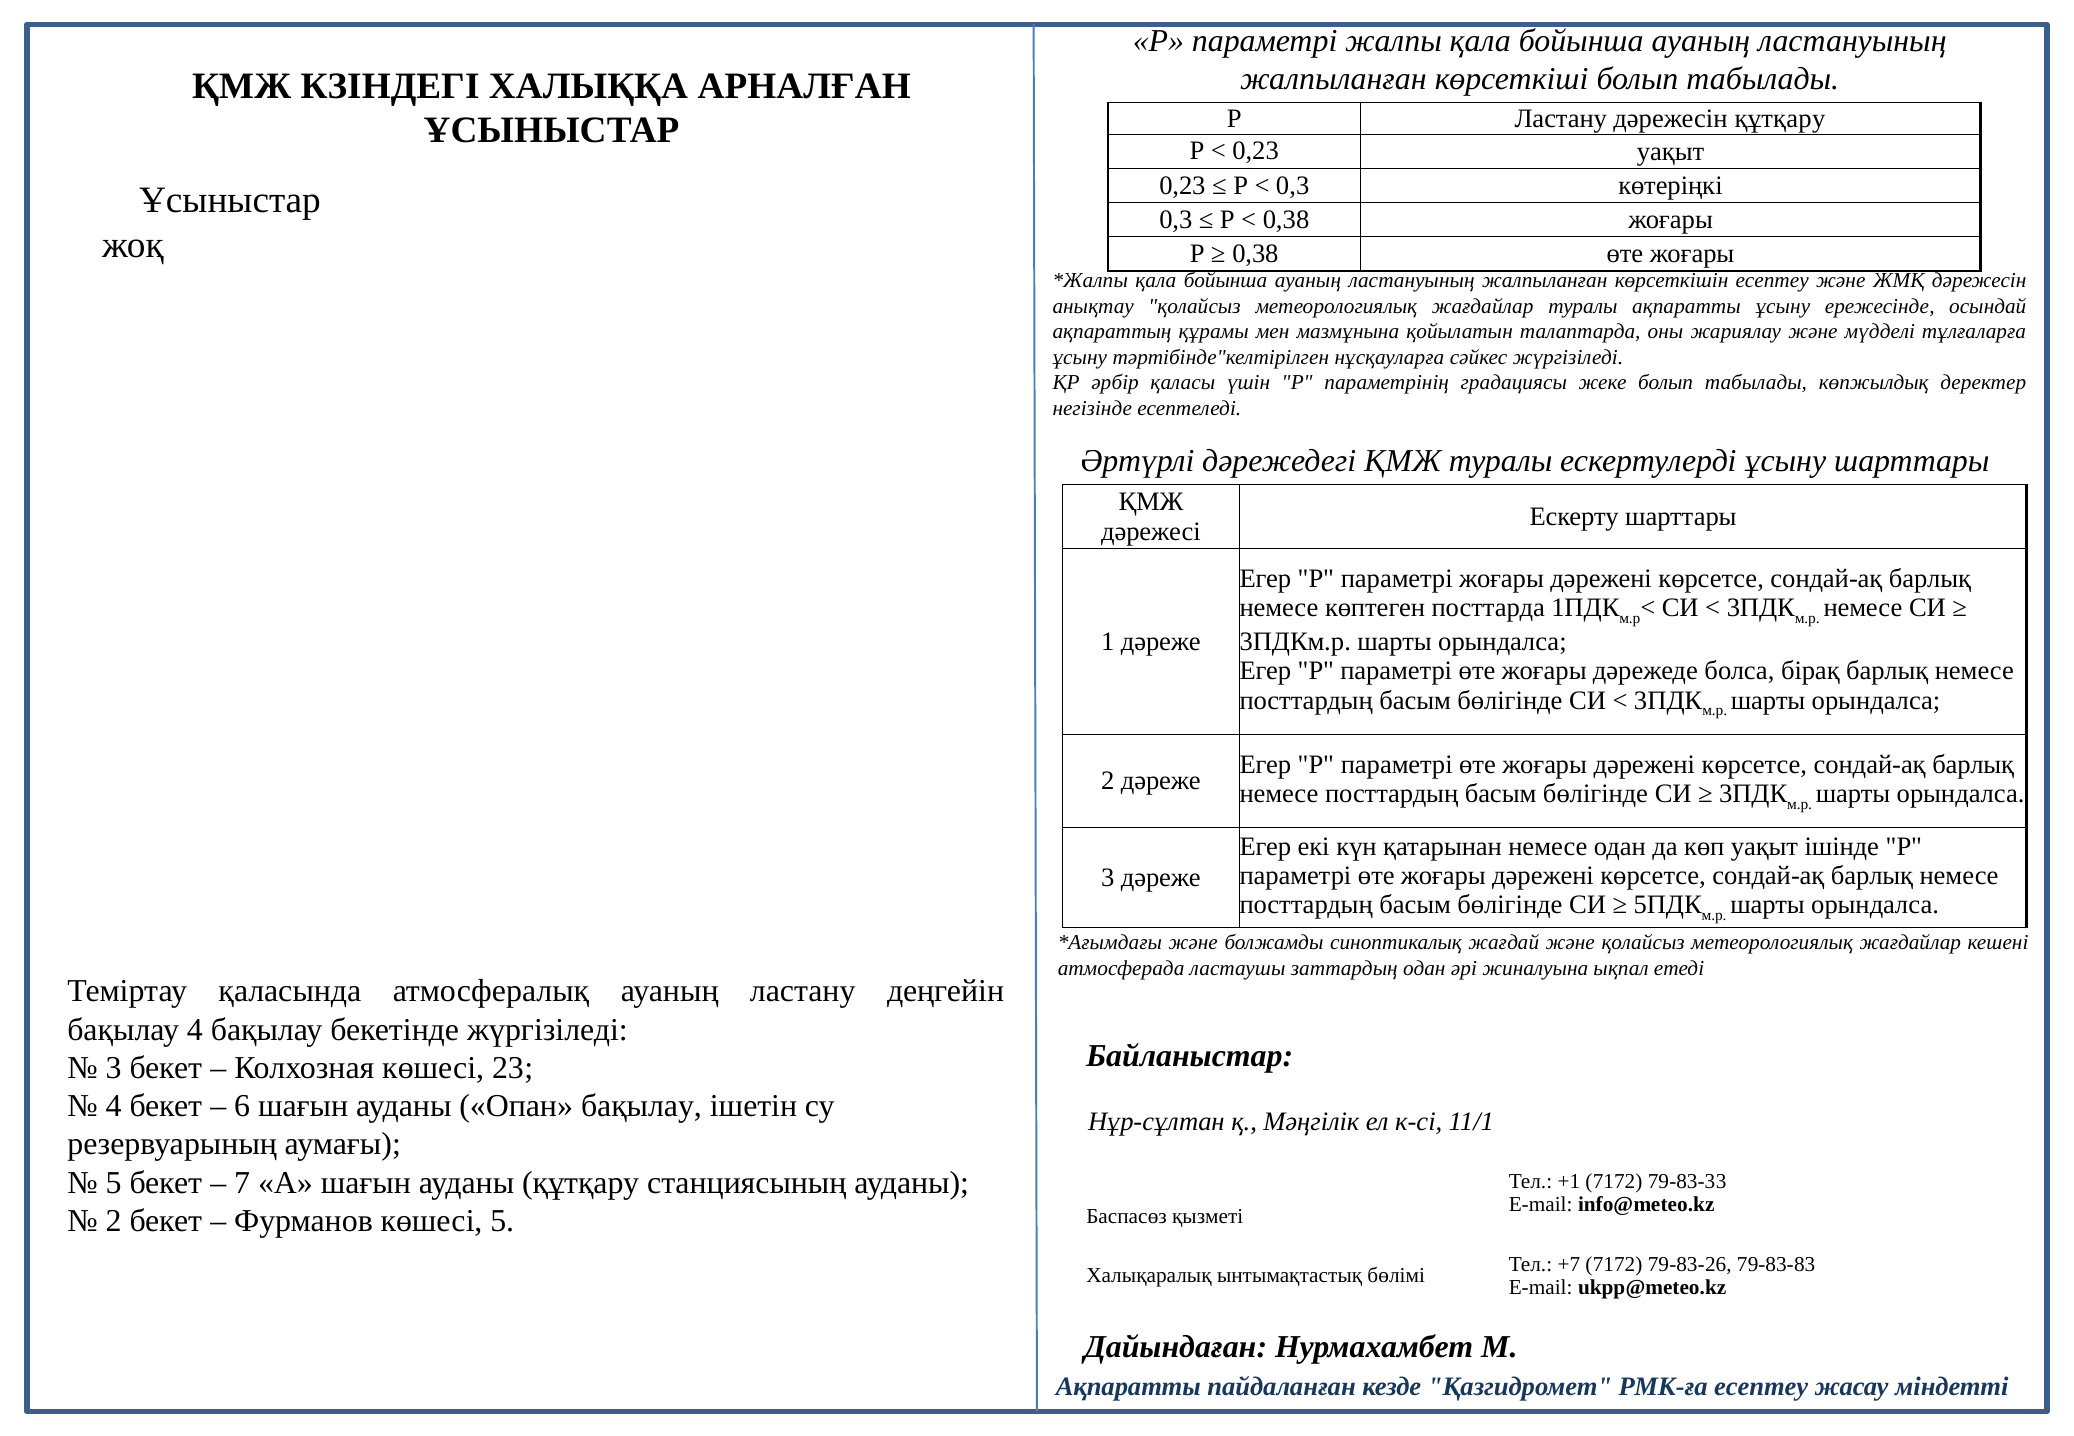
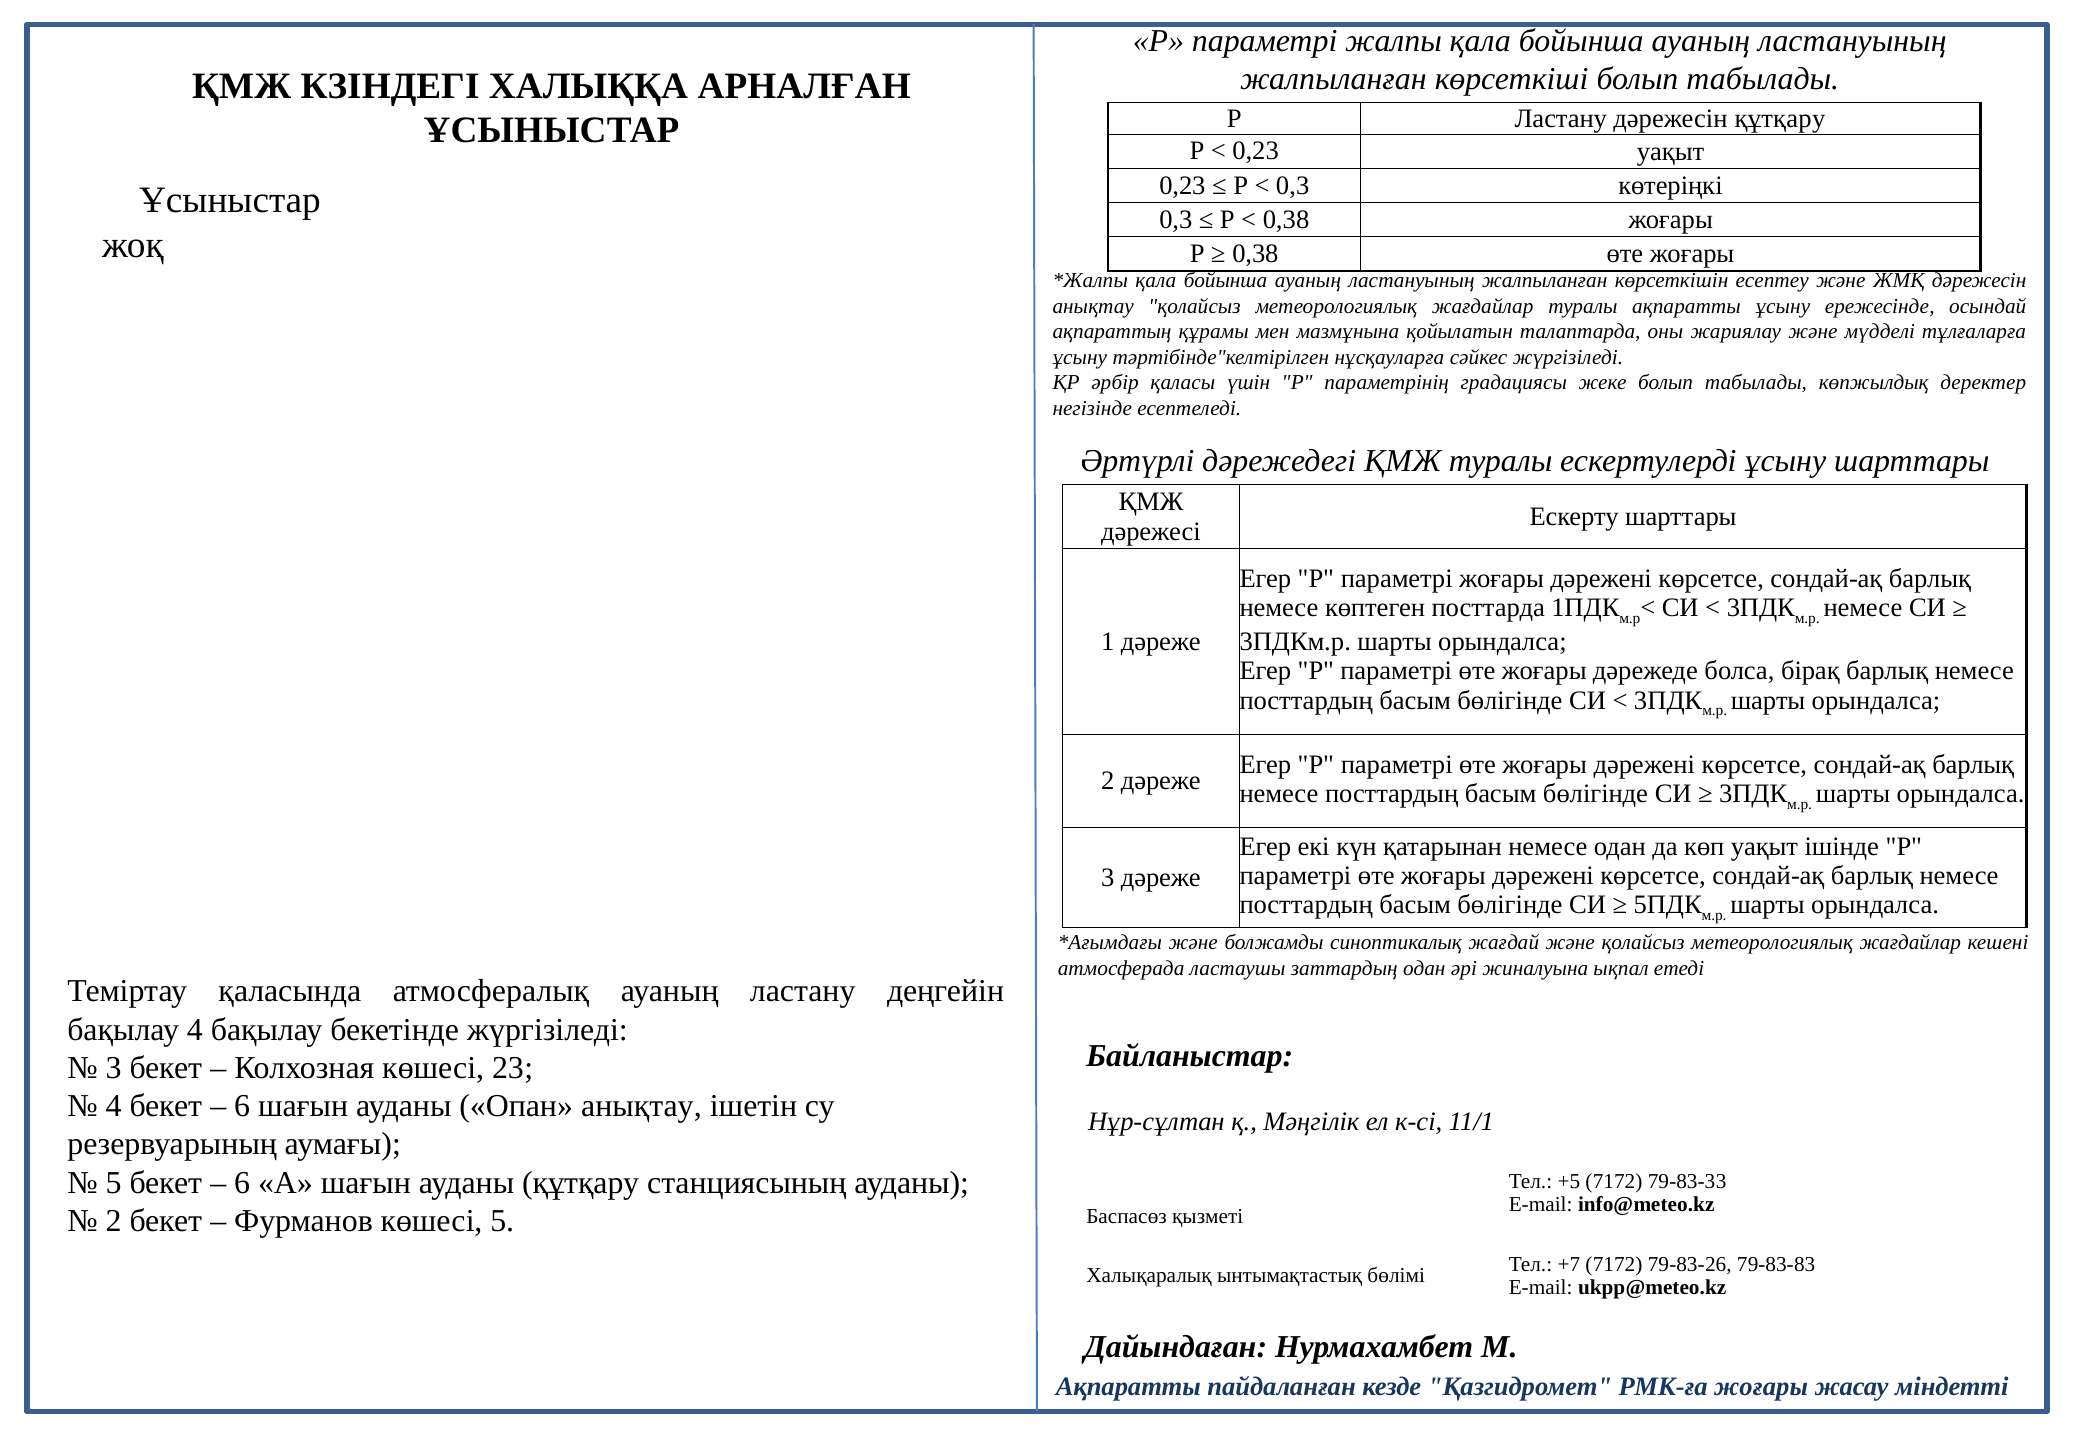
Опан бақылау: бақылау -> анықтау
7 at (242, 1183): 7 -> 6
+1: +1 -> +5
РМК-ға есептеу: есептеу -> жоғары
